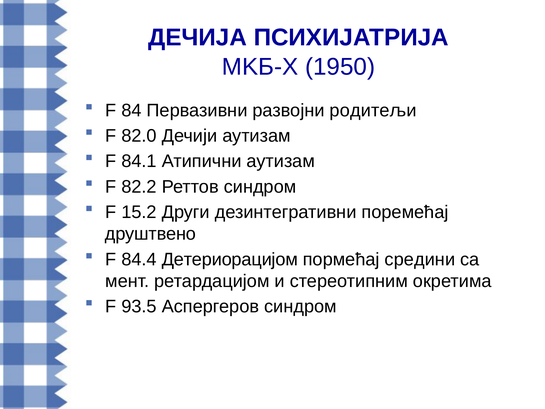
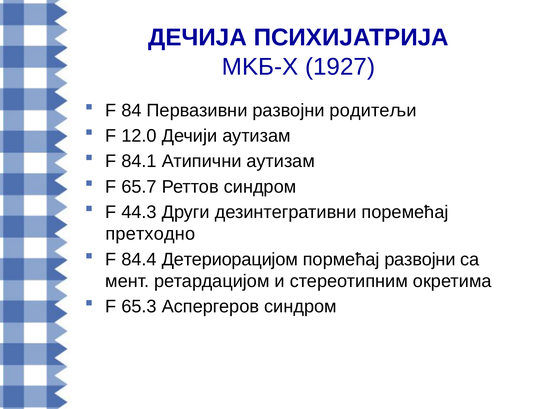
1950: 1950 -> 1927
82.0: 82.0 -> 12.0
82.2: 82.2 -> 65.7
15.2: 15.2 -> 44.3
друштвено: друштвено -> претходно
пормећај средини: средини -> развојни
93.5: 93.5 -> 65.3
